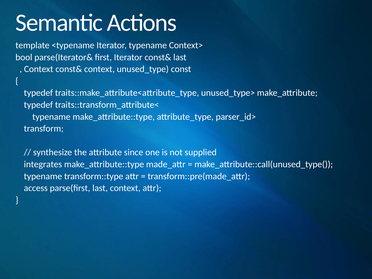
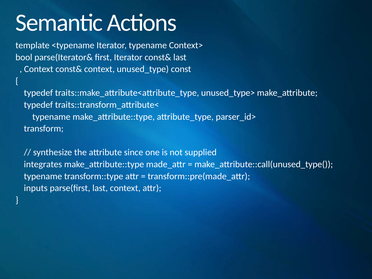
access: access -> inputs
